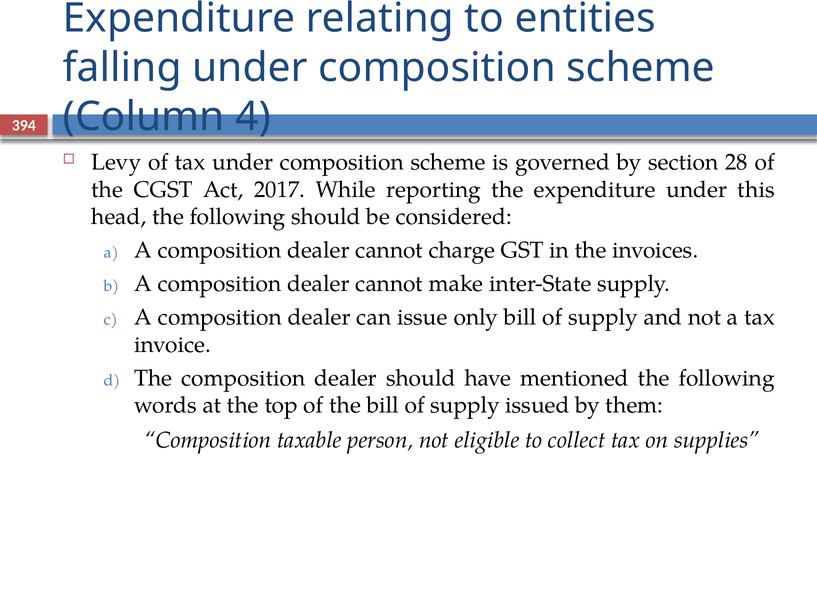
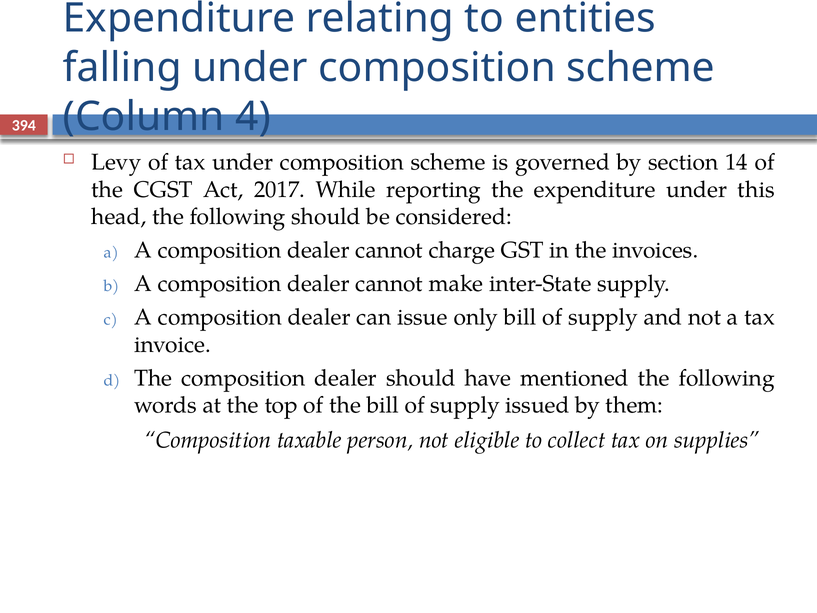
28: 28 -> 14
